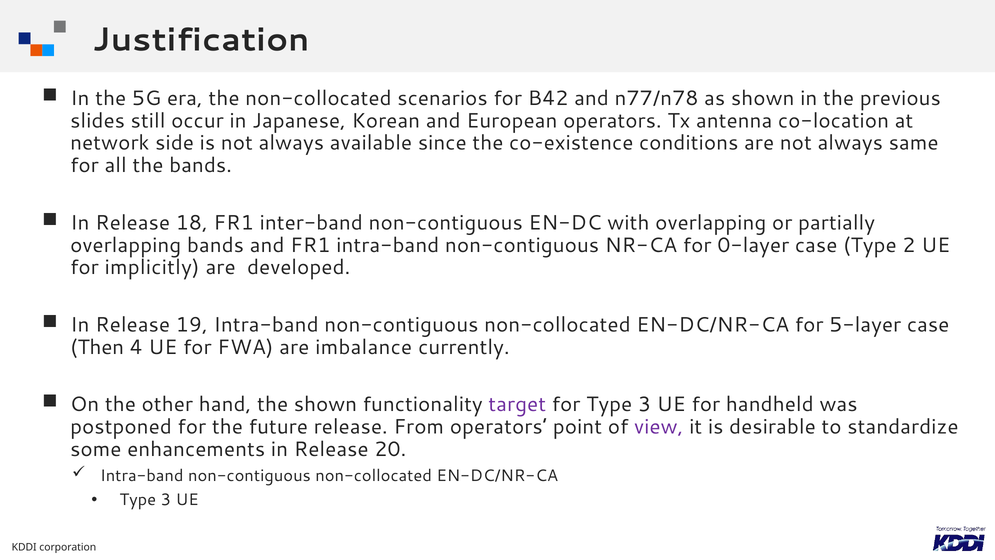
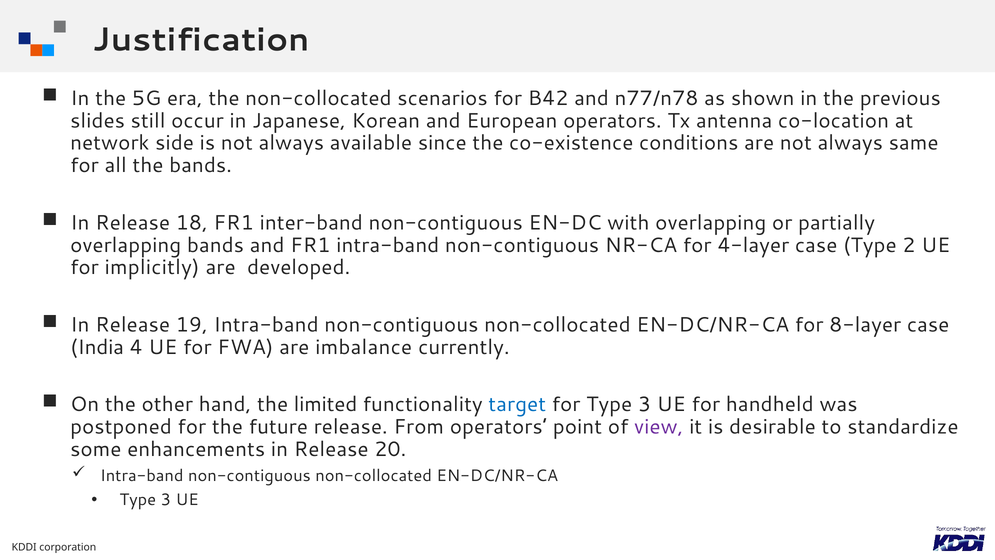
0-layer: 0-layer -> 4-layer
5-layer: 5-layer -> 8-layer
Then: Then -> India
the shown: shown -> limited
target colour: purple -> blue
